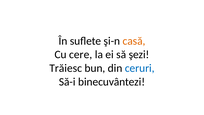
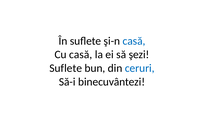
casă at (134, 41) colour: orange -> blue
Cu cere: cere -> casă
Trăiesc at (66, 68): Trăiesc -> Suflete
